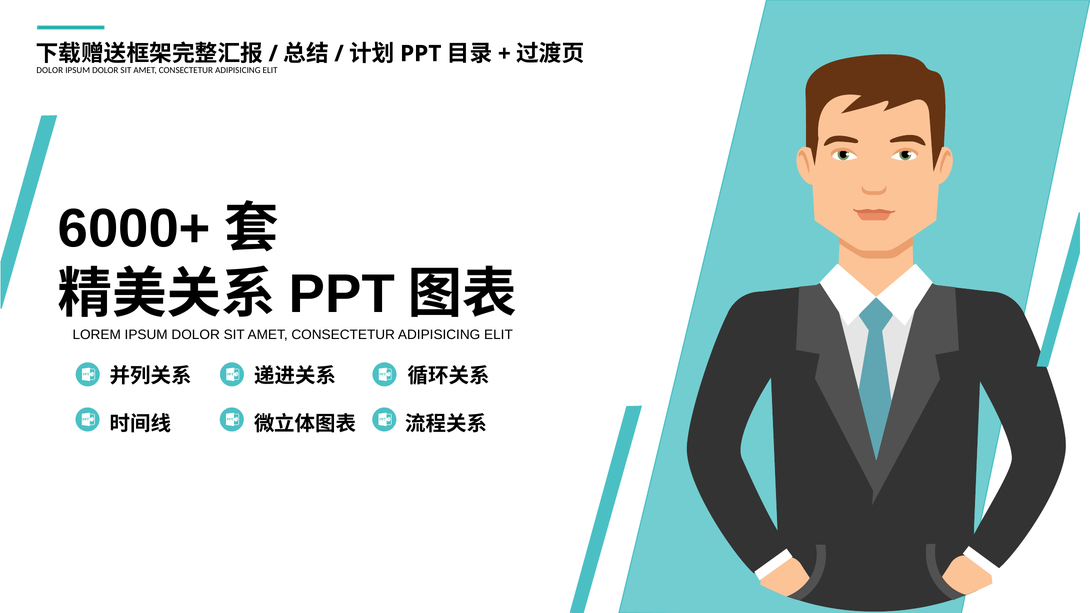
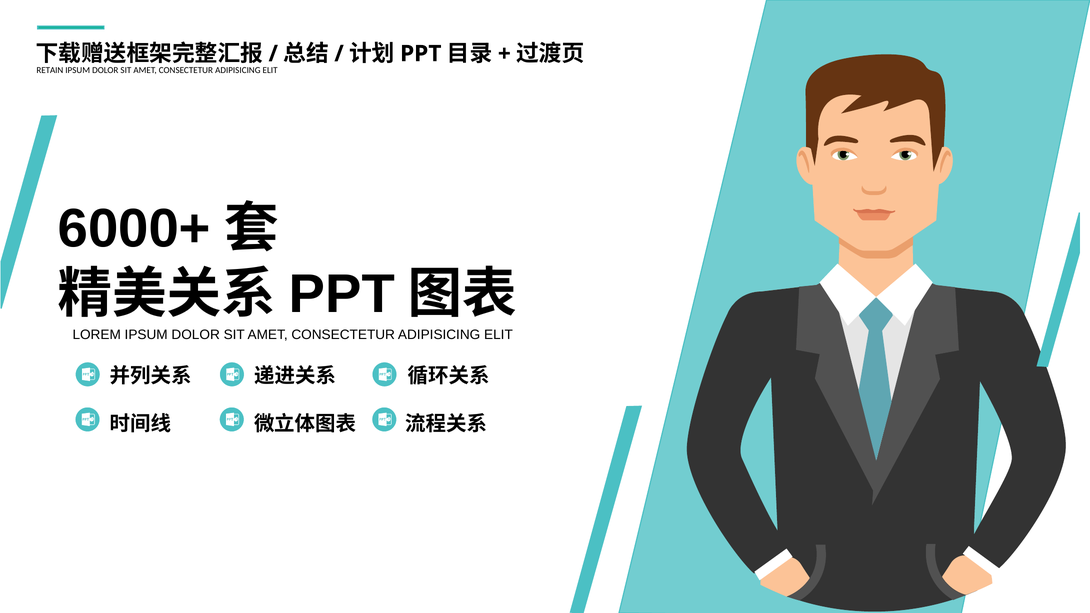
DOLOR at (50, 70): DOLOR -> RETAIN
